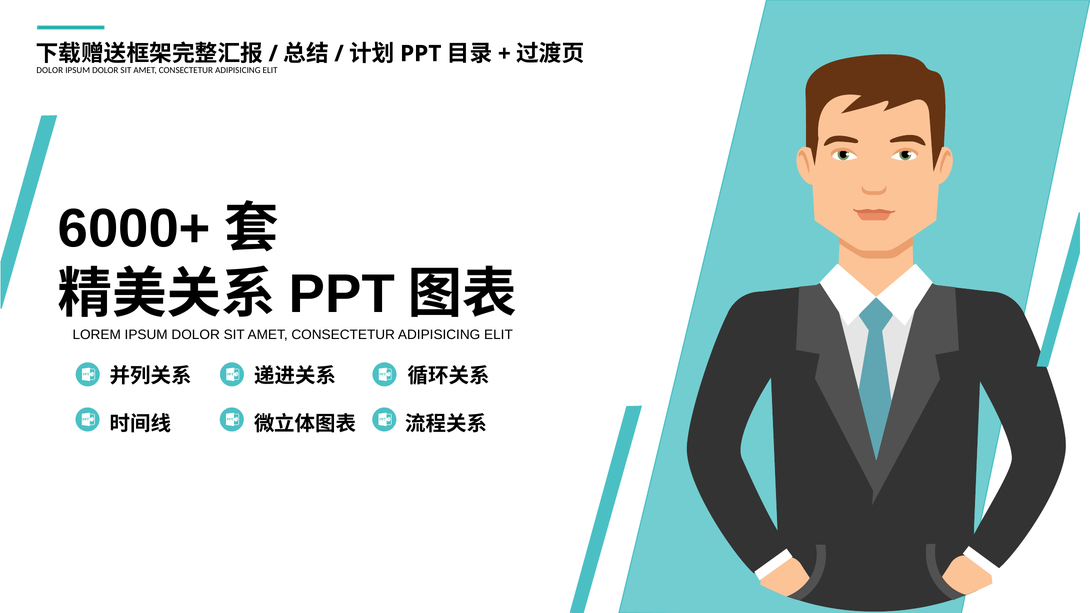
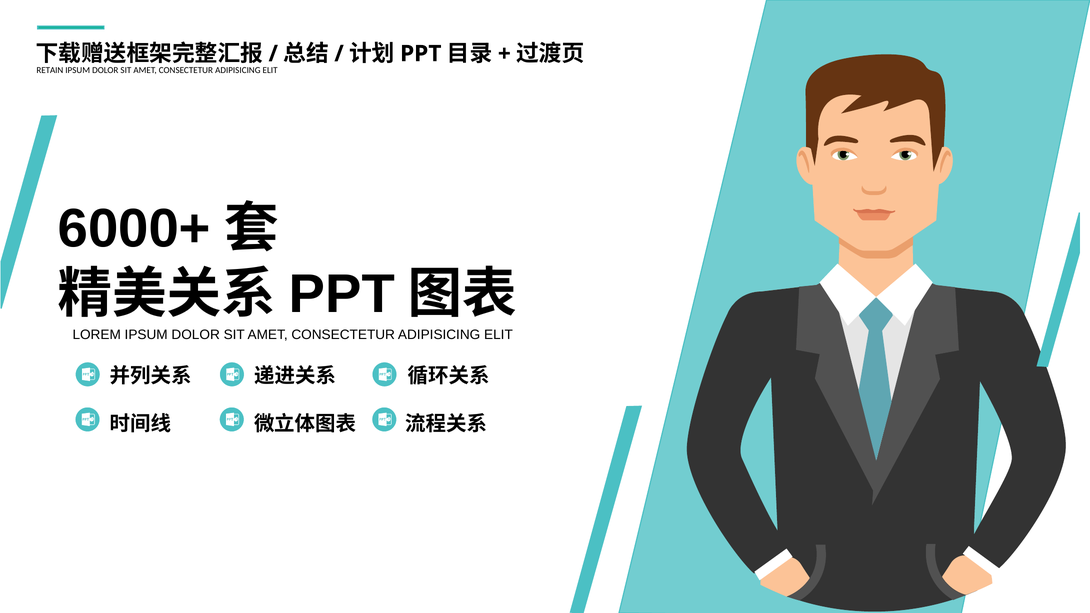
DOLOR at (50, 70): DOLOR -> RETAIN
